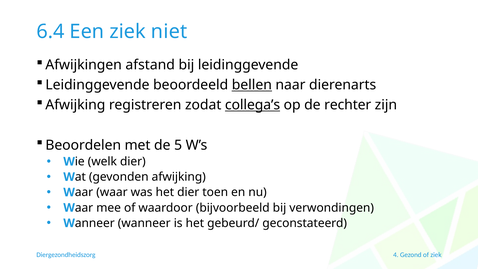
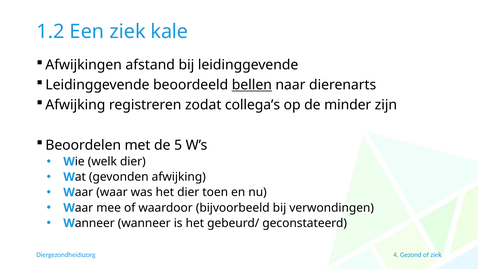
6.4: 6.4 -> 1.2
niet: niet -> kale
collega’s underline: present -> none
rechter: rechter -> minder
